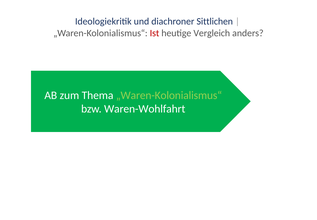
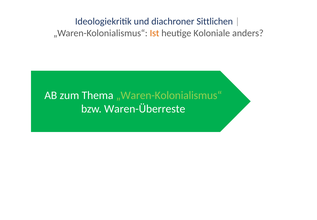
Ist colour: red -> orange
Vergleich: Vergleich -> Koloniale
Waren-Wohlfahrt: Waren-Wohlfahrt -> Waren-Überreste
